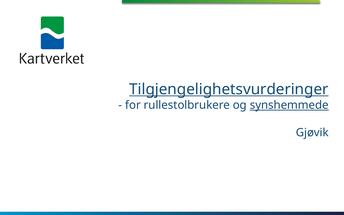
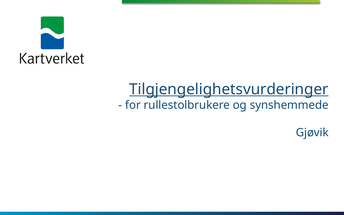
synshemmede underline: present -> none
